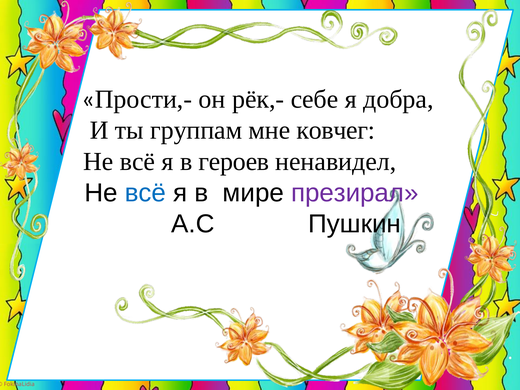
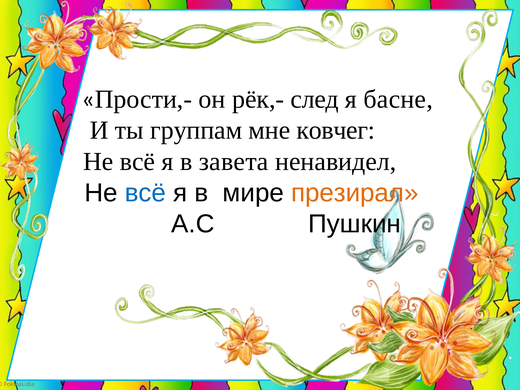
себе: себе -> след
добра: добра -> басне
героев: героев -> завета
презирал colour: purple -> orange
